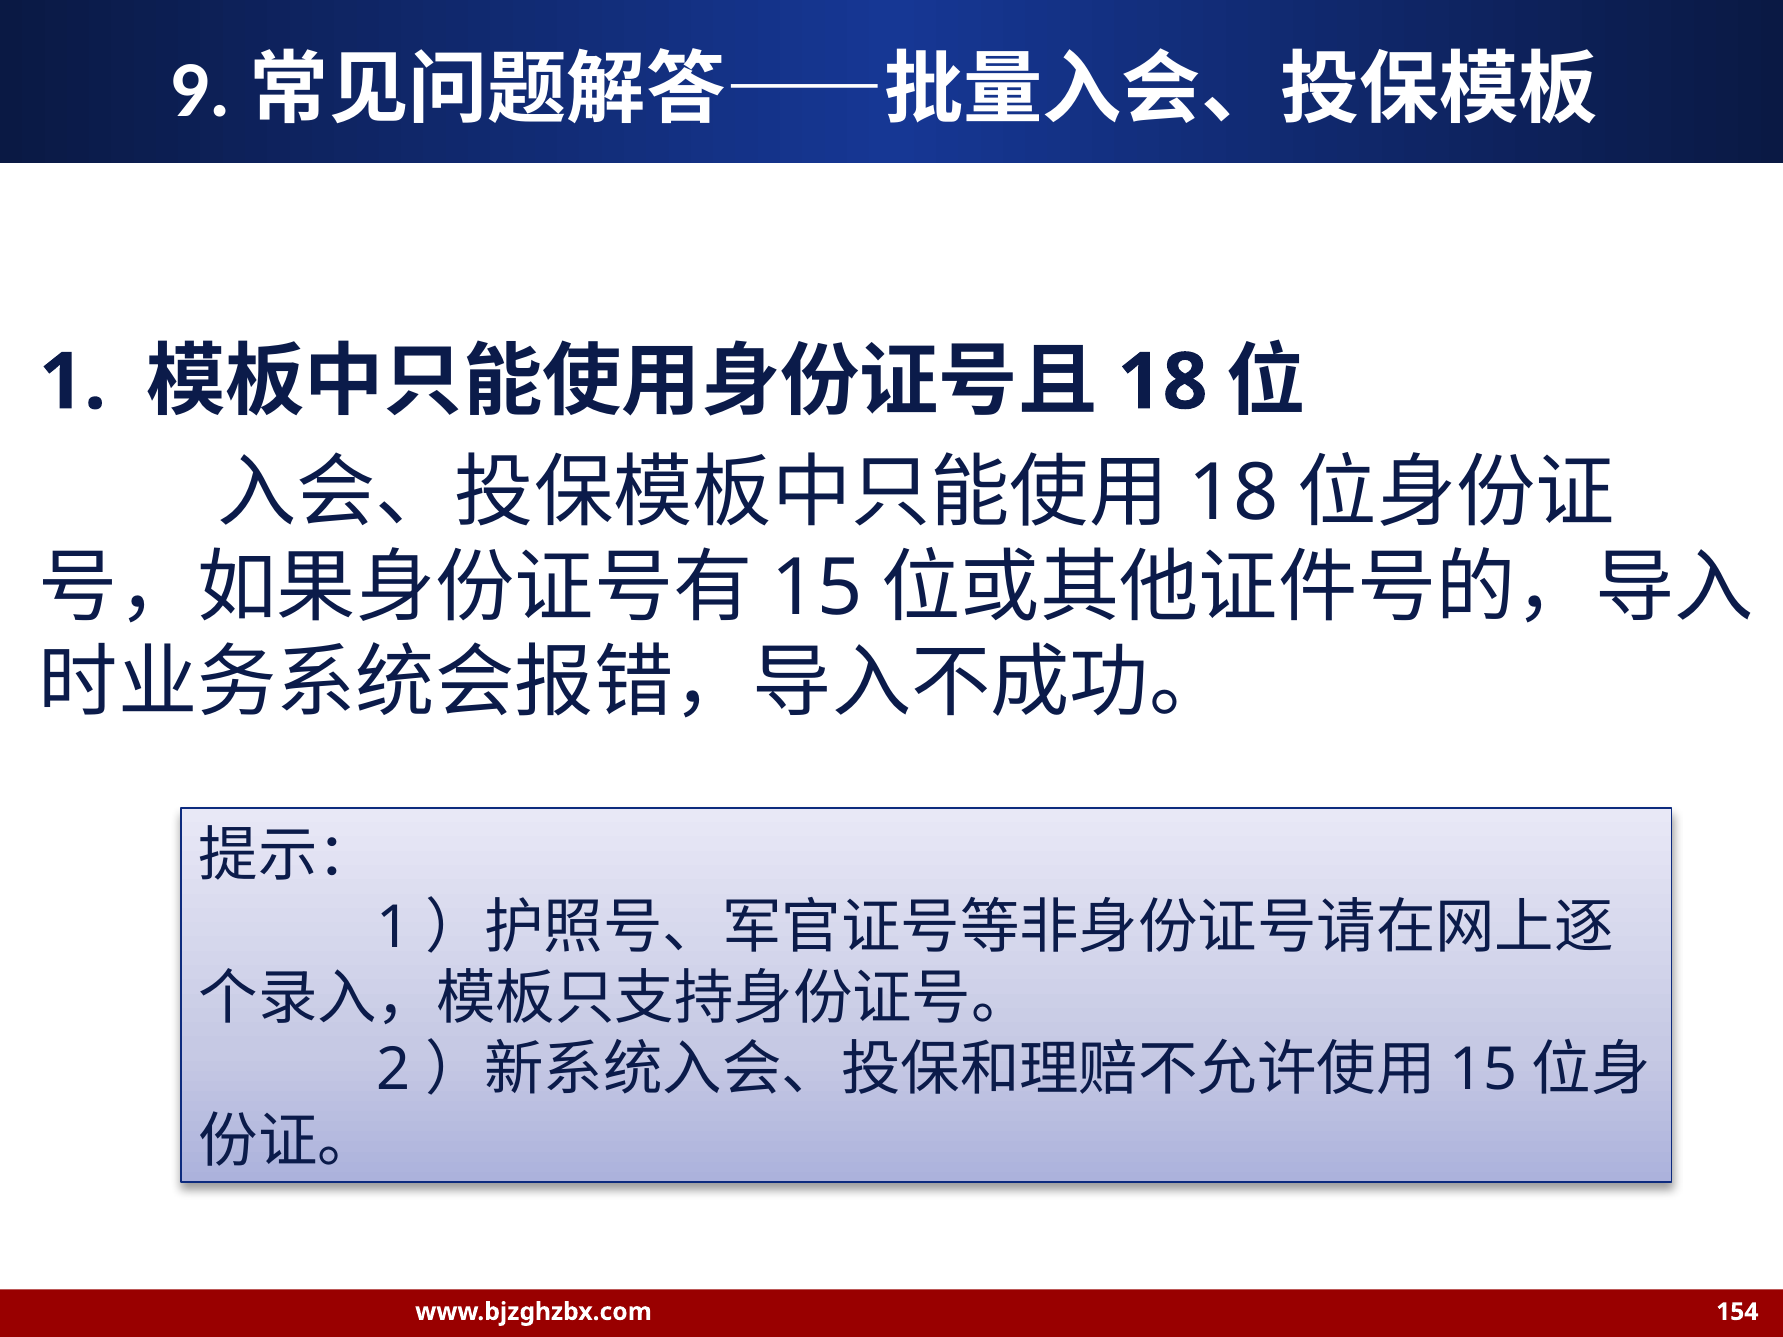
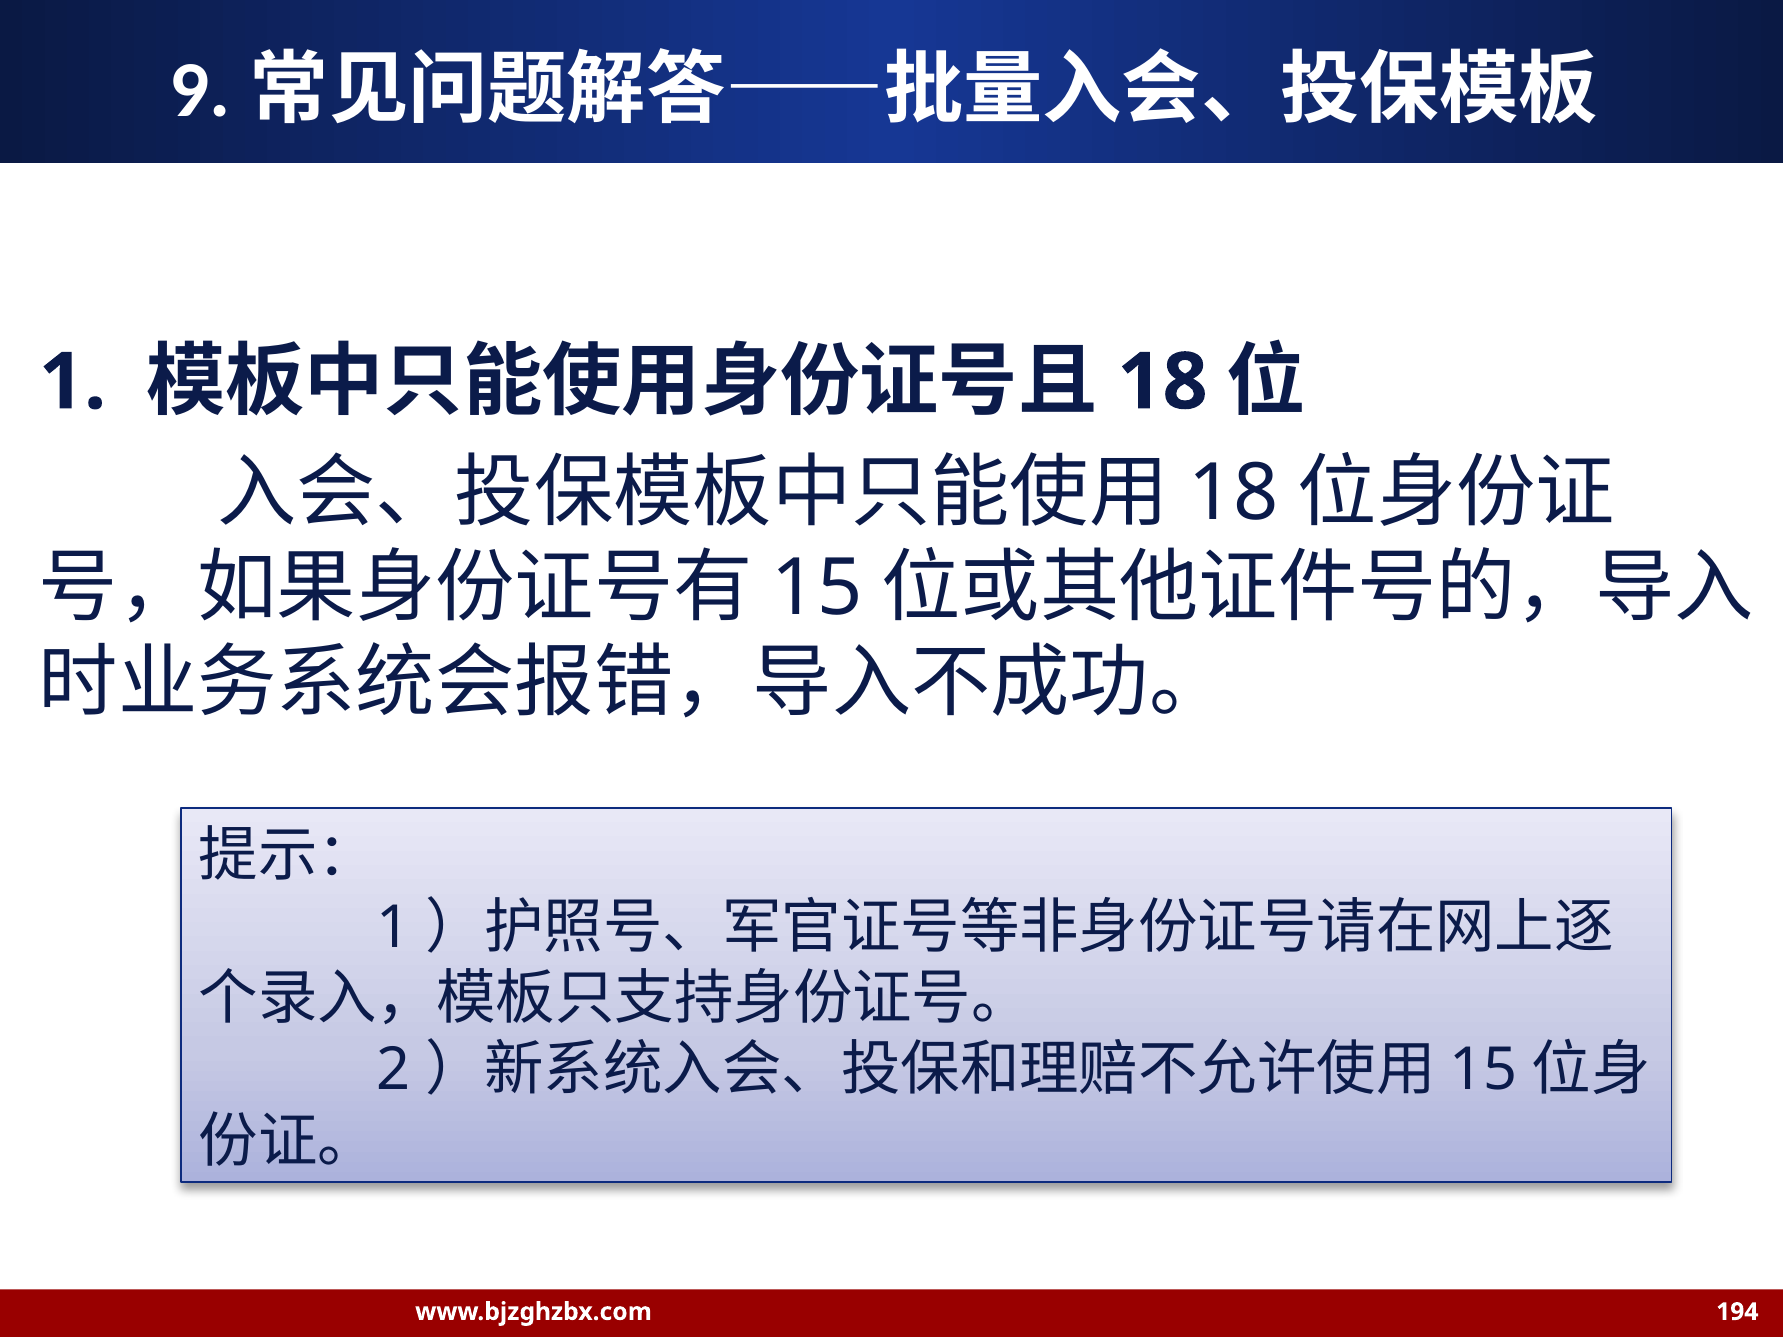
154: 154 -> 194
